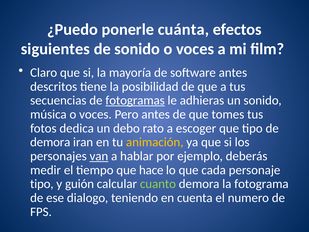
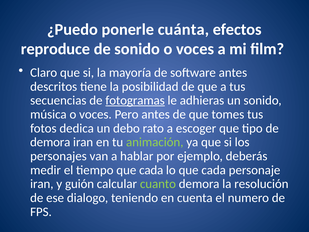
siguientes: siguientes -> reproduce
animación colour: yellow -> light green
van underline: present -> none
tiempo que hace: hace -> cada
tipo at (42, 184): tipo -> iran
fotograma: fotograma -> resolución
